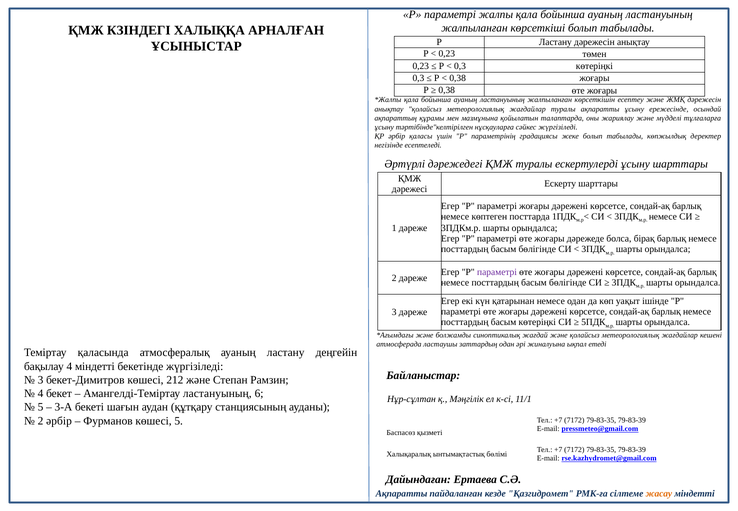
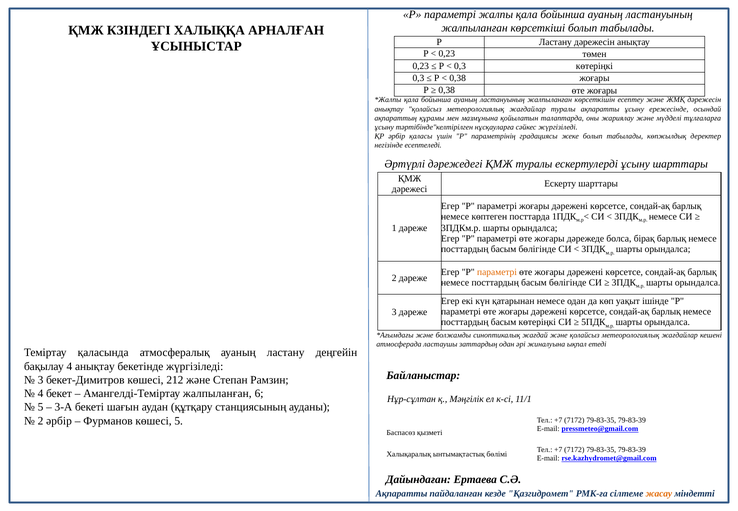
параметрі at (497, 272) colour: purple -> orange
4 міндетті: міндетті -> анықтау
Амангелді-Теміртау ластануының: ластануының -> жалпыланған
